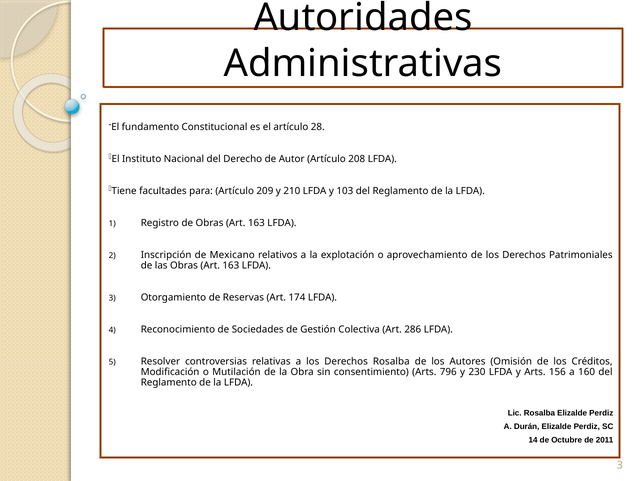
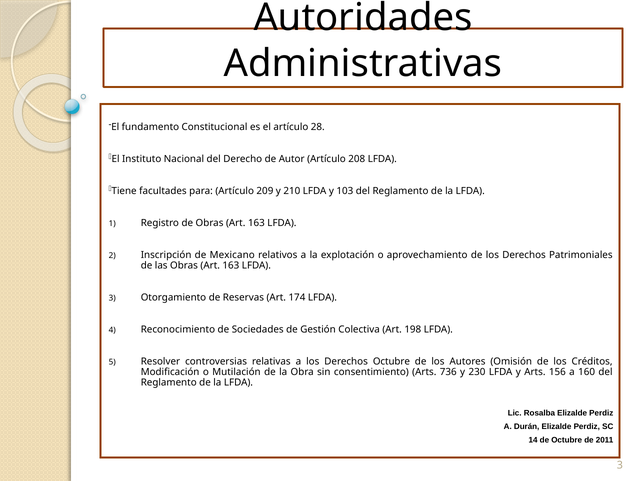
286: 286 -> 198
Derechos Rosalba: Rosalba -> Octubre
796: 796 -> 736
